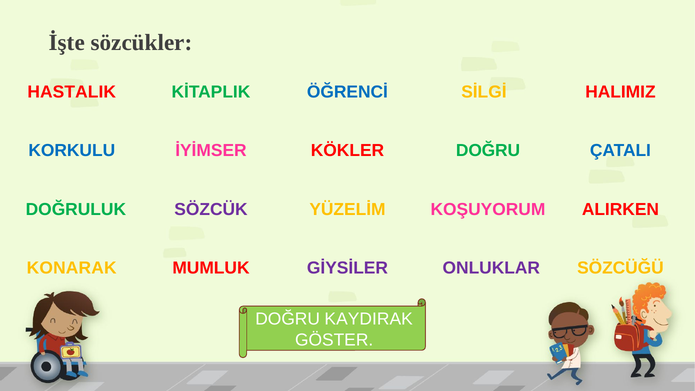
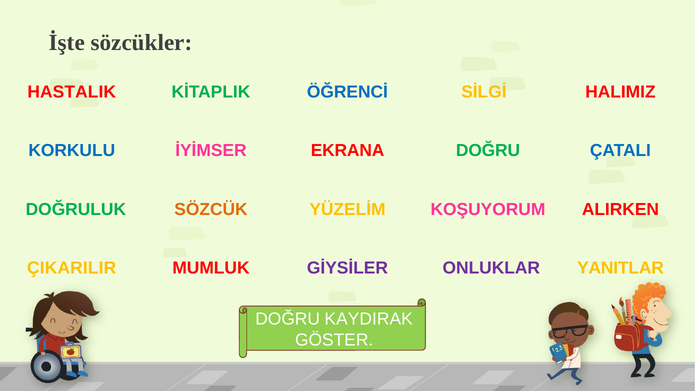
KÖKLER: KÖKLER -> EKRANA
SÖZCÜK colour: purple -> orange
KONARAK: KONARAK -> ÇIKARILIR
SÖZCÜĞÜ: SÖZCÜĞÜ -> YANITLAR
